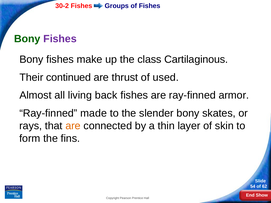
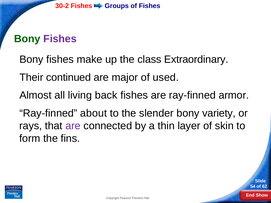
Cartilaginous: Cartilaginous -> Extraordinary
thrust: thrust -> major
made: made -> about
skates: skates -> variety
are at (73, 126) colour: orange -> purple
